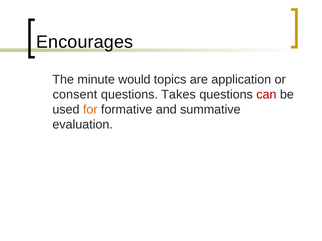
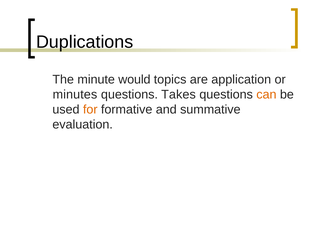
Encourages: Encourages -> Duplications
consent: consent -> minutes
can colour: red -> orange
